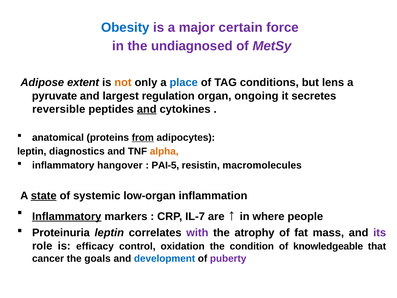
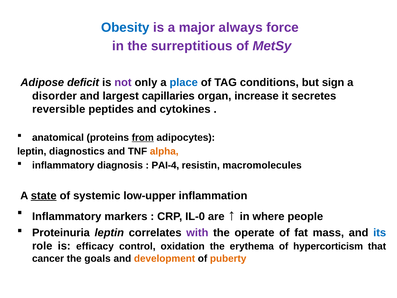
certain: certain -> always
undiagnosed: undiagnosed -> surreptitious
extent: extent -> deficit
not colour: orange -> purple
lens: lens -> sign
pyruvate: pyruvate -> disorder
regulation: regulation -> capillaries
ongoing: ongoing -> increase
and at (147, 109) underline: present -> none
hangover: hangover -> diagnosis
PAI-5: PAI-5 -> PAI-4
low-organ: low-organ -> low-upper
Inflammatory at (67, 216) underline: present -> none
IL-7: IL-7 -> IL-0
atrophy: atrophy -> operate
its colour: purple -> blue
condition: condition -> erythema
knowledgeable: knowledgeable -> hypercorticism
development colour: blue -> orange
puberty colour: purple -> orange
